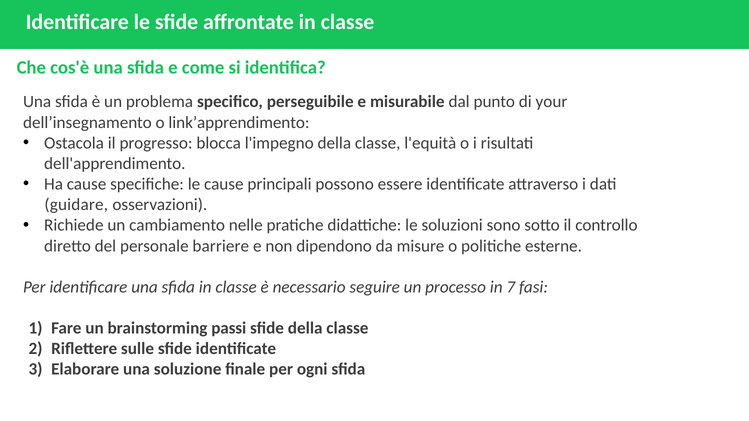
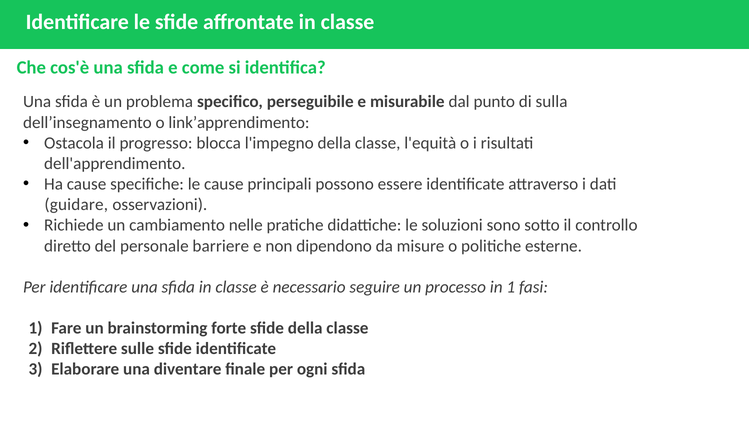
your: your -> sulla
in 7: 7 -> 1
passi: passi -> forte
soluzione: soluzione -> diventare
